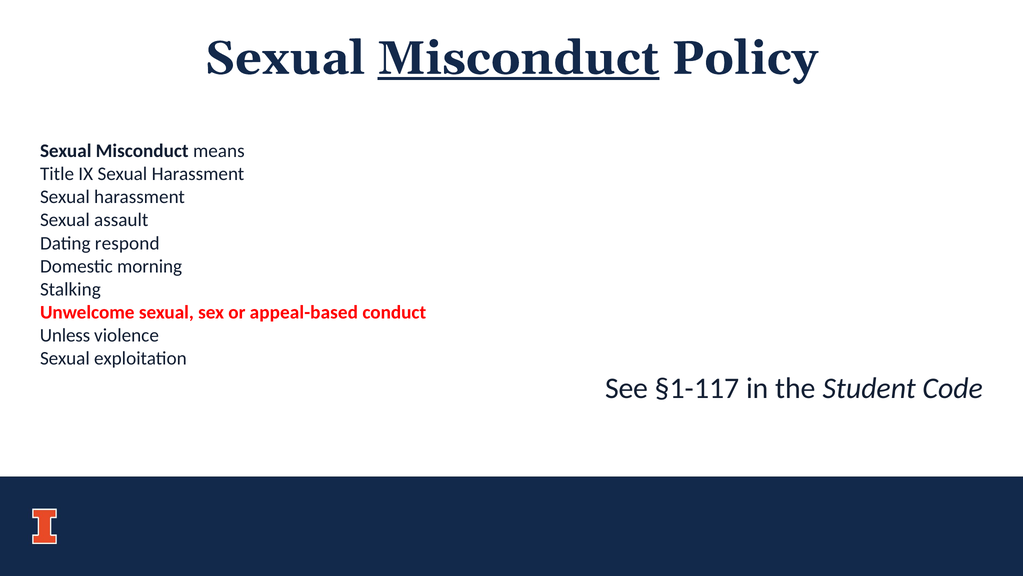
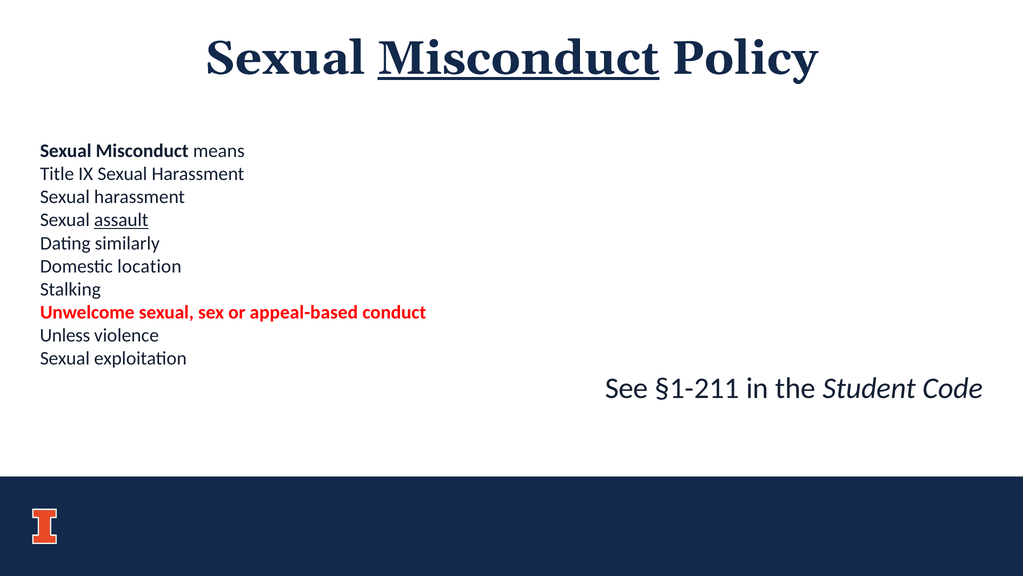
assault underline: none -> present
respond: respond -> similarly
morning: morning -> location
§1-117: §1-117 -> §1-211
